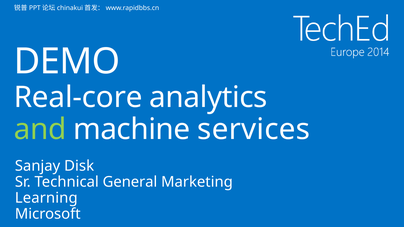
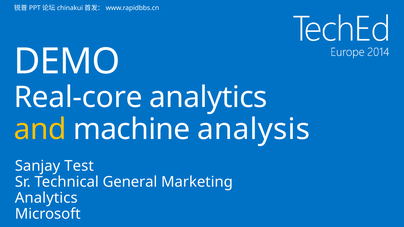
and colour: light green -> yellow
services: services -> analysis
Disk: Disk -> Test
Learning at (46, 198): Learning -> Analytics
